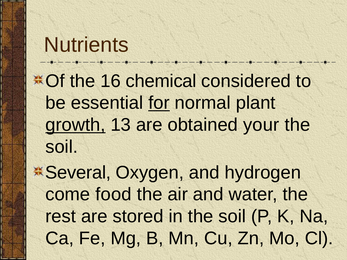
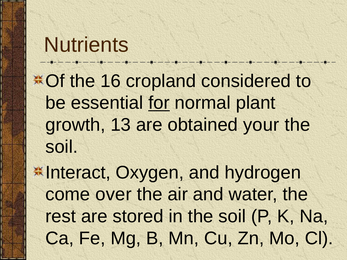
chemical: chemical -> cropland
growth underline: present -> none
Several: Several -> Interact
food: food -> over
